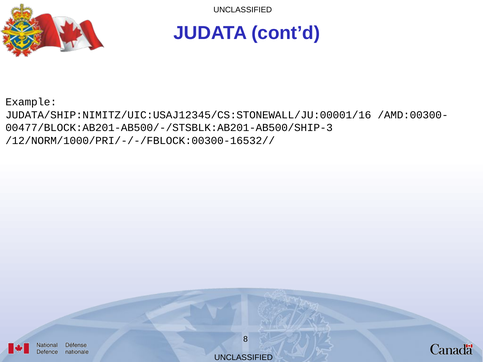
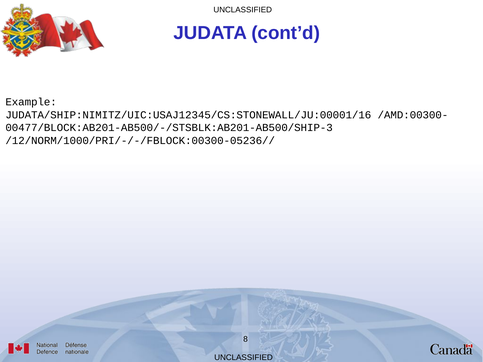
/12/NORM/1000/PRI/-/-/FBLOCK:00300-16532//: /12/NORM/1000/PRI/-/-/FBLOCK:00300-16532// -> /12/NORM/1000/PRI/-/-/FBLOCK:00300-05236//
